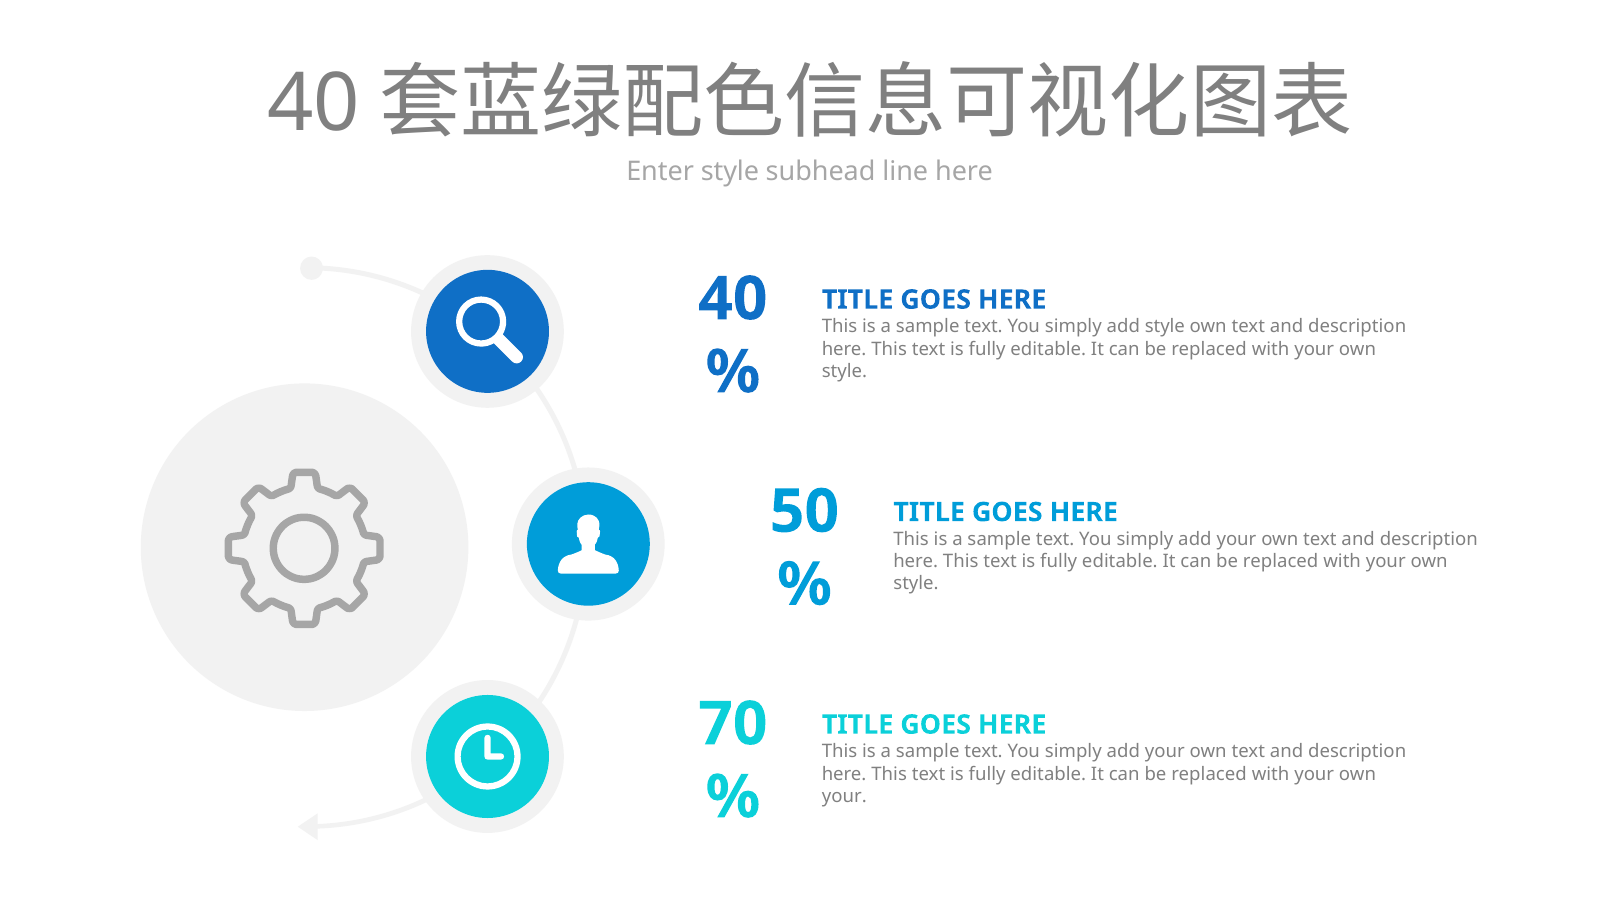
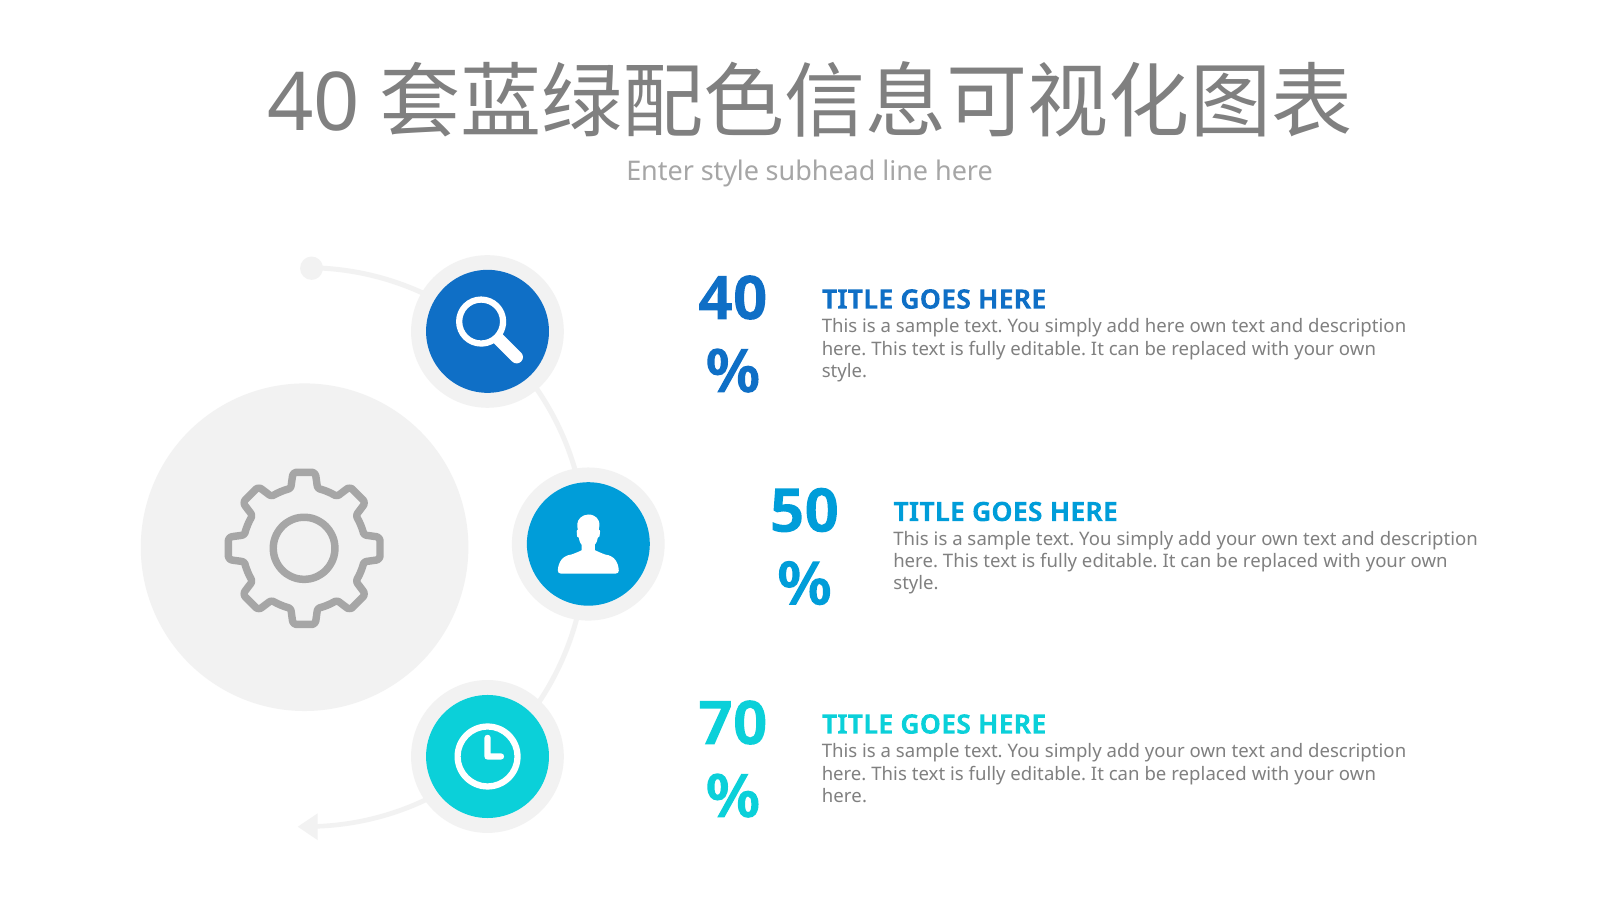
add style: style -> here
your at (844, 796): your -> here
